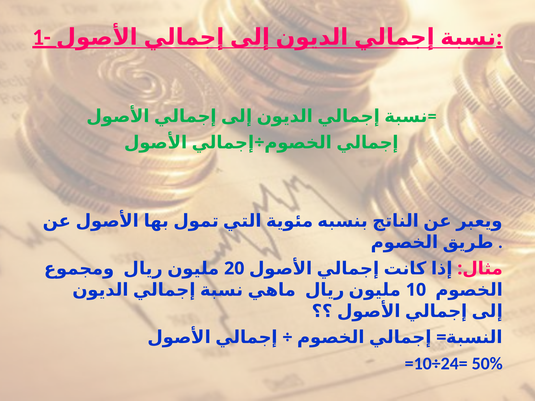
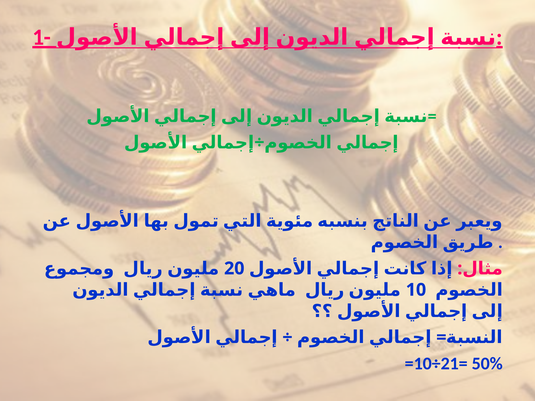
=10÷24=: =10÷24= -> =10÷21=
